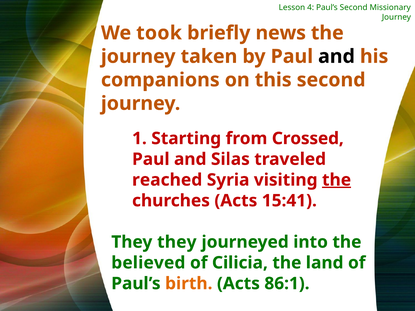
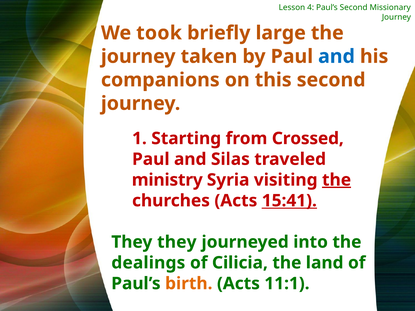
news: news -> large
and at (336, 56) colour: black -> blue
reached: reached -> ministry
15:41 underline: none -> present
believed: believed -> dealings
86:1: 86:1 -> 11:1
